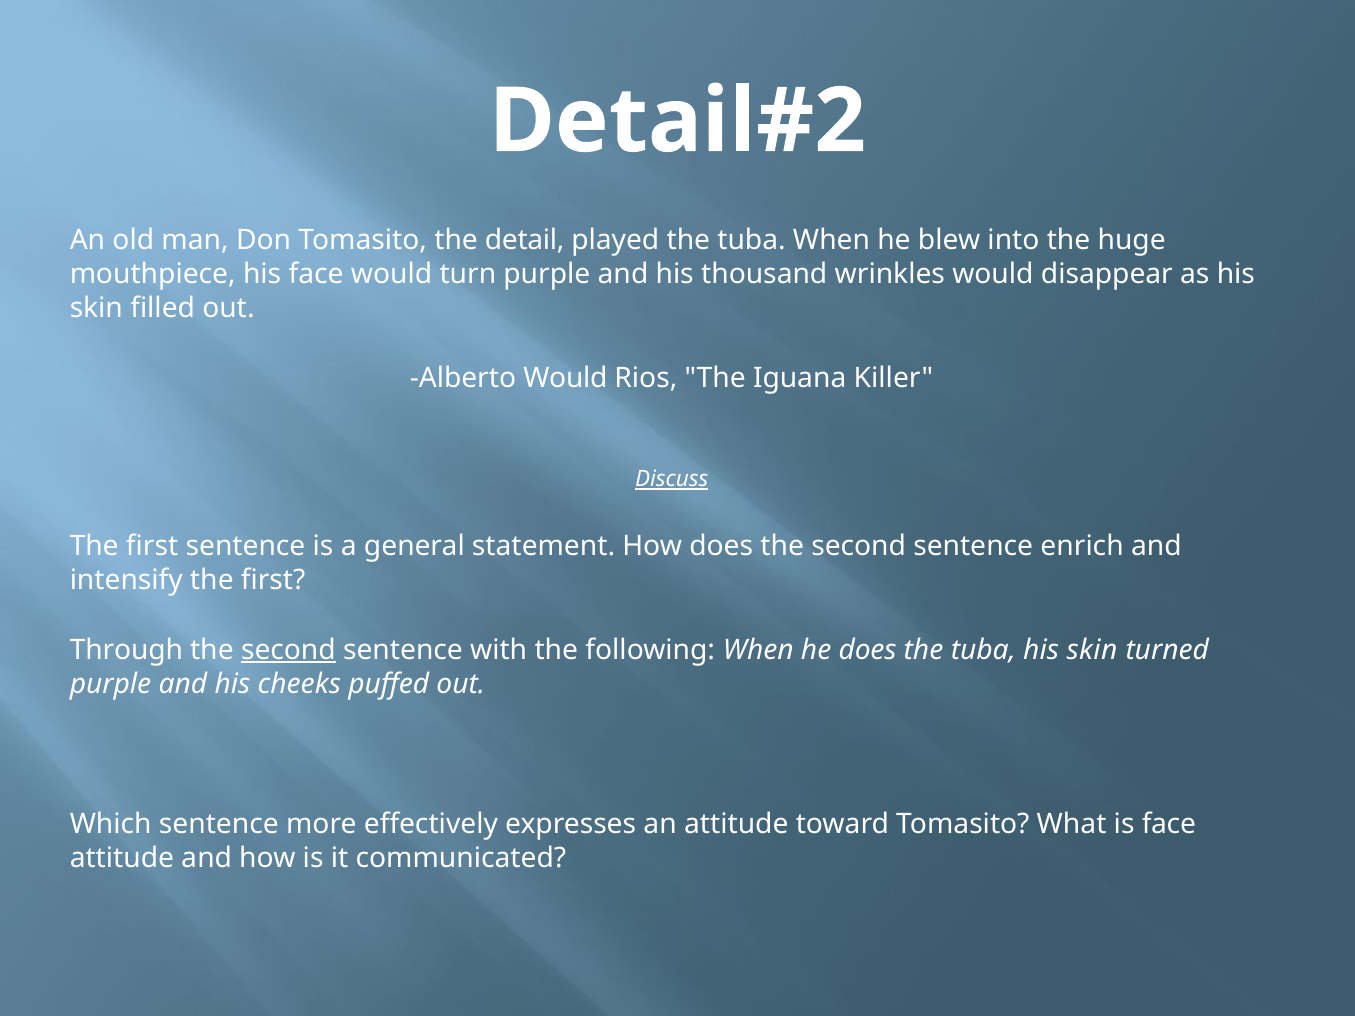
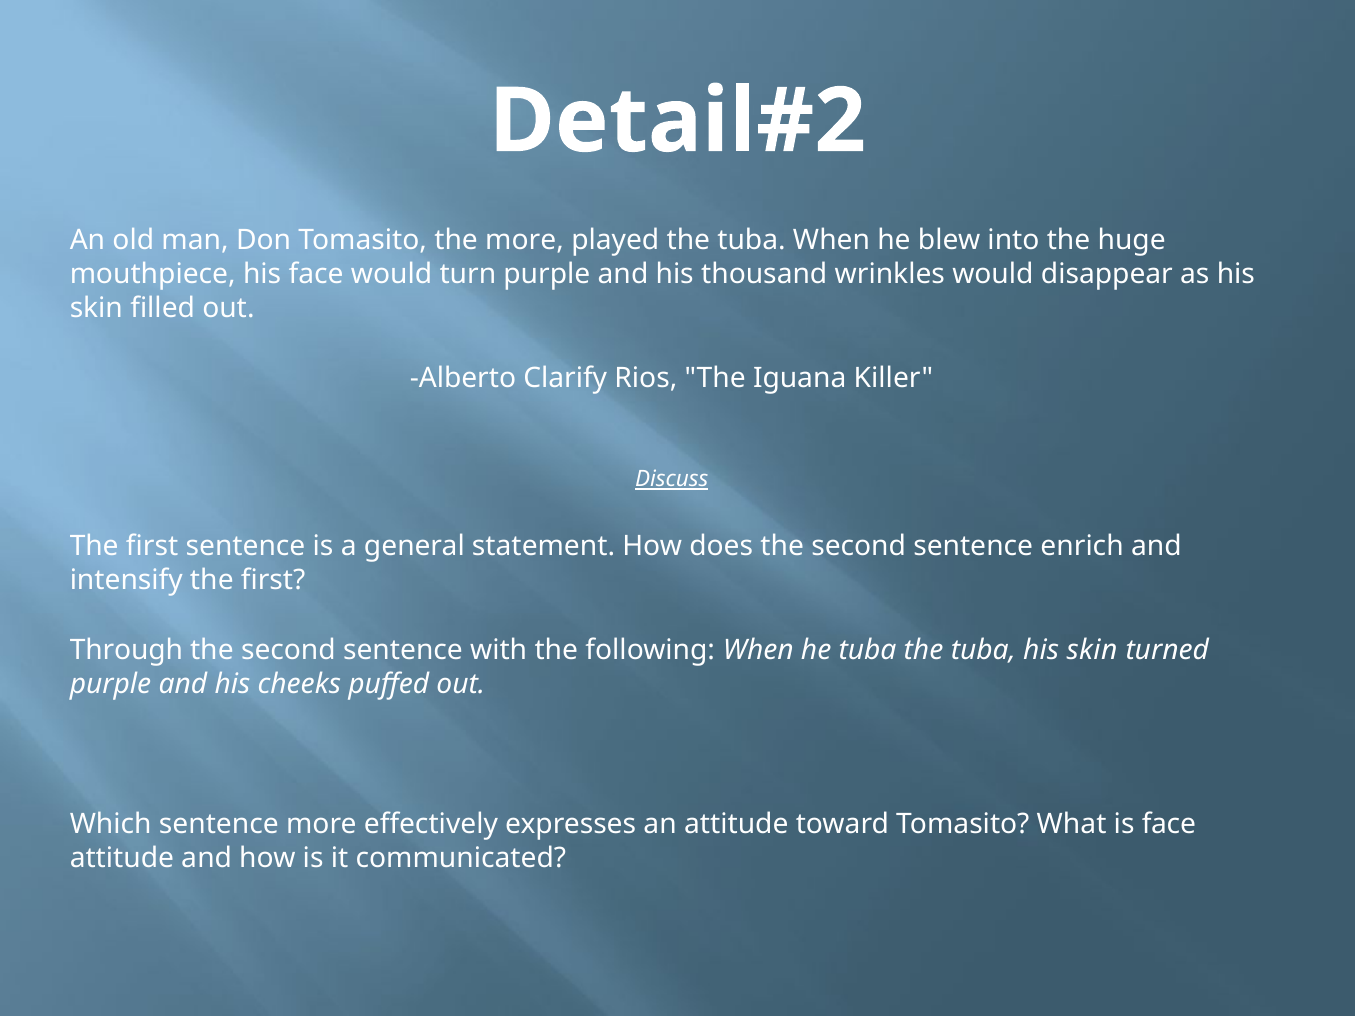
the detail: detail -> more
Alberto Would: Would -> Clarify
second at (288, 650) underline: present -> none
he does: does -> tuba
